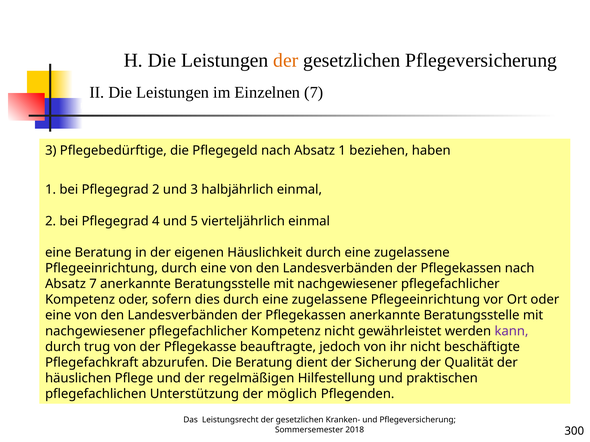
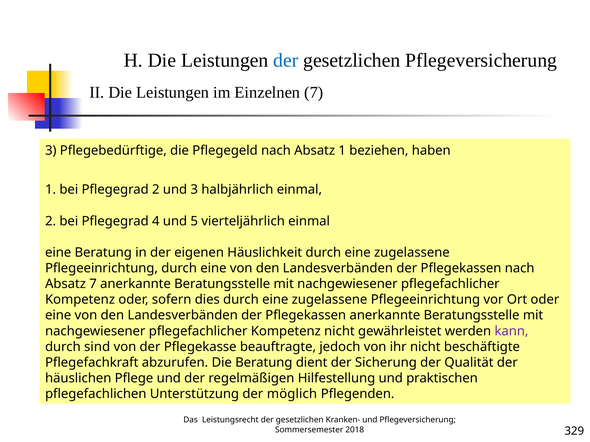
der at (286, 60) colour: orange -> blue
trug: trug -> sind
300: 300 -> 329
